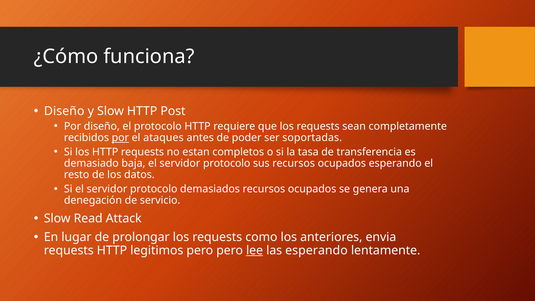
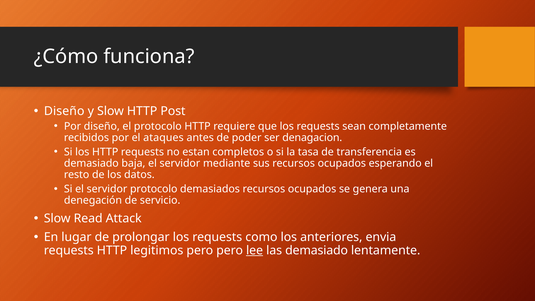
por at (120, 138) underline: present -> none
soportadas: soportadas -> denagacion
baja el servidor protocolo: protocolo -> mediante
las esperando: esperando -> demasiado
